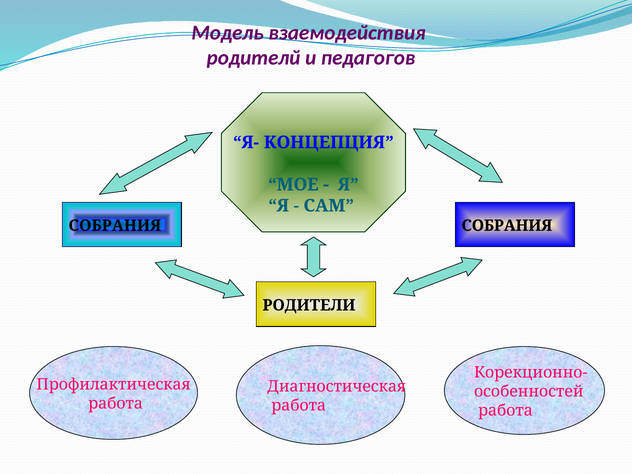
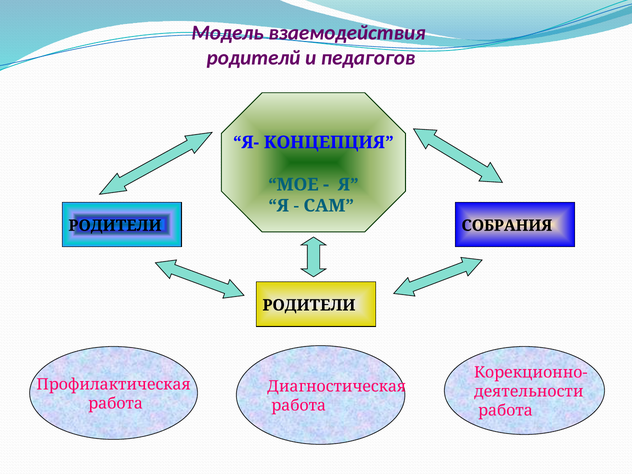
СОБРАНИЯ at (115, 226): СОБРАНИЯ -> РОДИТЕЛИ
особенностей: особенностей -> деятельности
